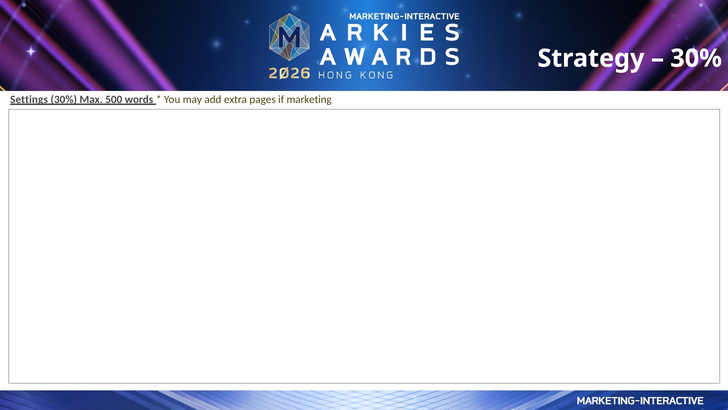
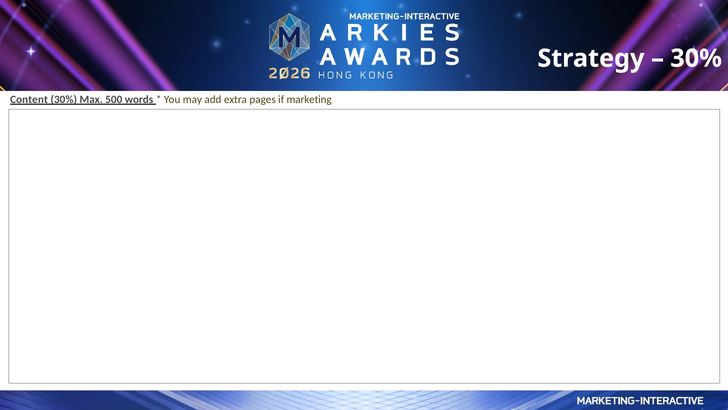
Settings: Settings -> Content
